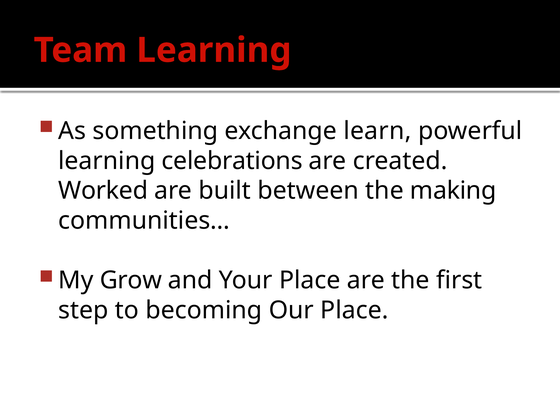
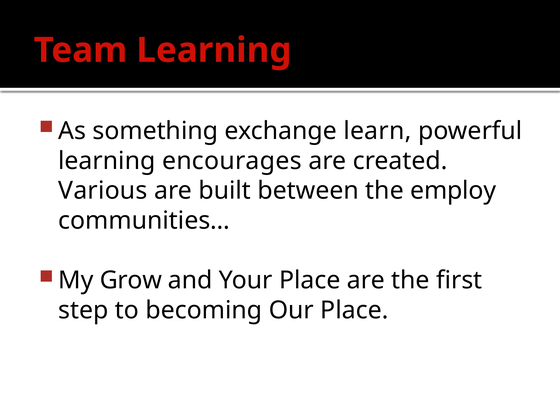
celebrations: celebrations -> encourages
Worked: Worked -> Various
making: making -> employ
